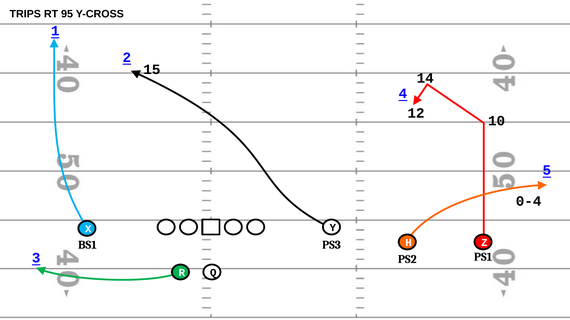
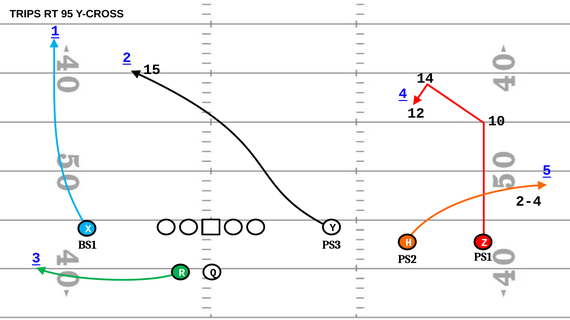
0-4: 0-4 -> 2-4
